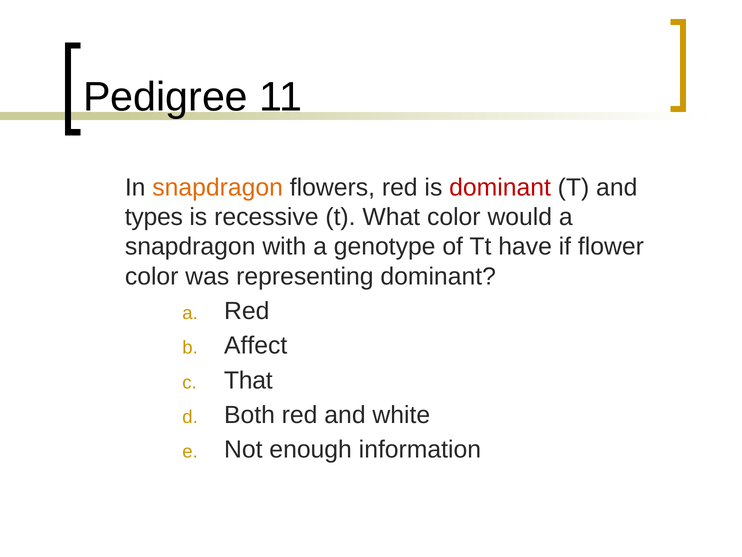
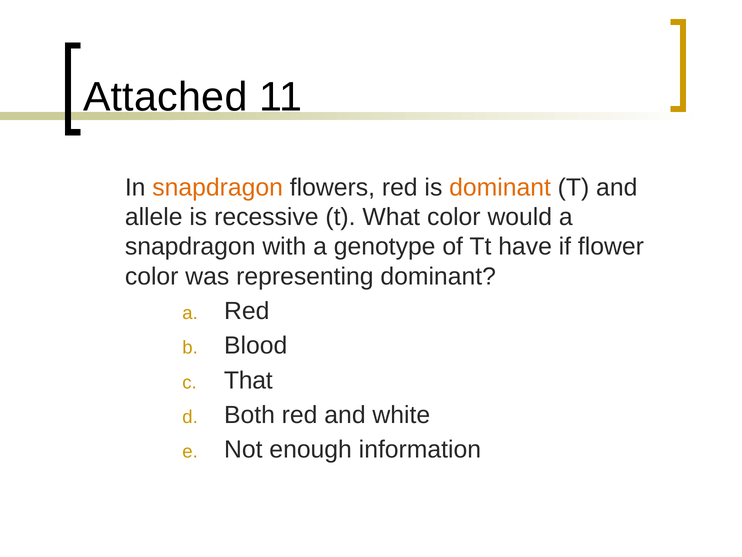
Pedigree: Pedigree -> Attached
dominant at (500, 187) colour: red -> orange
types: types -> allele
Affect: Affect -> Blood
